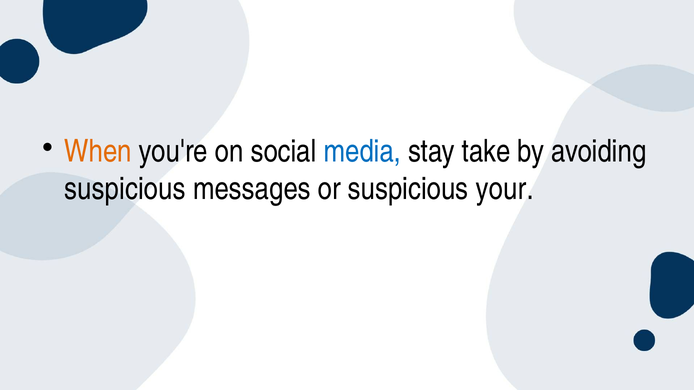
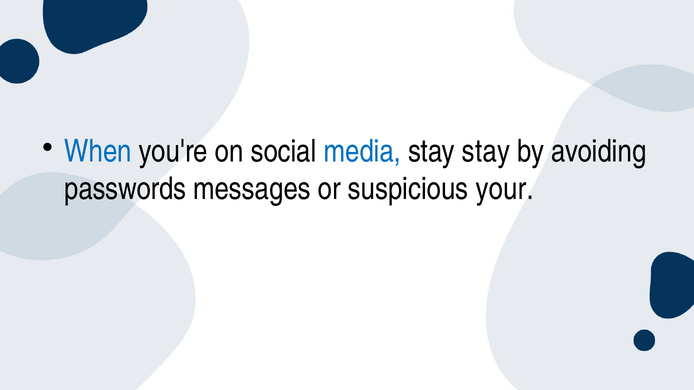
When colour: orange -> blue
stay take: take -> stay
suspicious at (125, 189): suspicious -> passwords
